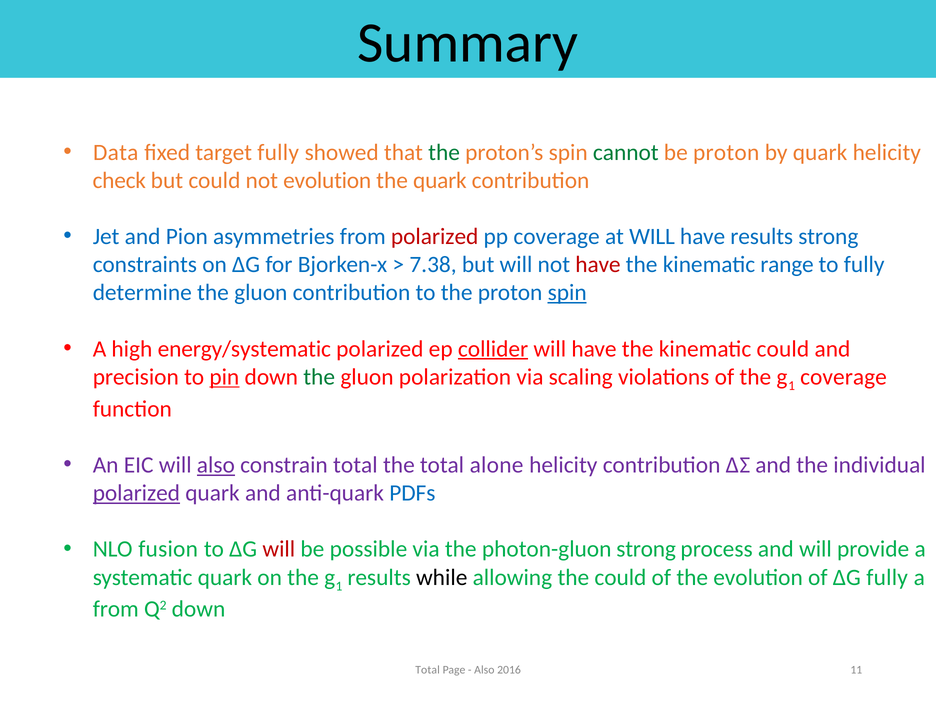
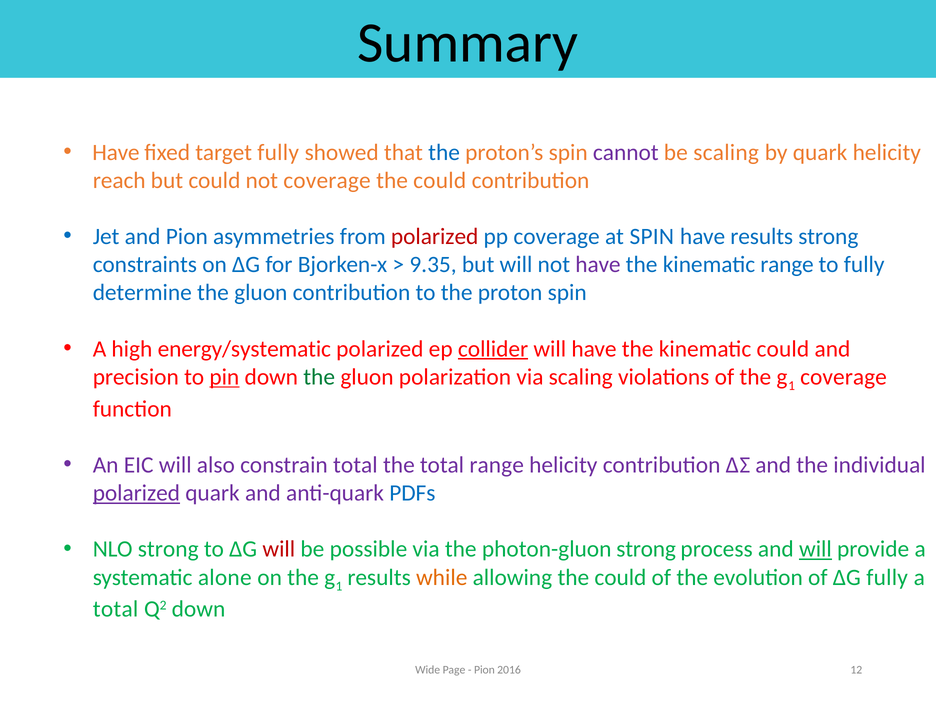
Data at (116, 152): Data -> Have
the at (444, 152) colour: green -> blue
cannot colour: green -> purple
be proton: proton -> scaling
check: check -> reach
not evolution: evolution -> coverage
quark at (440, 180): quark -> could
at WILL: WILL -> SPIN
7.38: 7.38 -> 9.35
have at (598, 265) colour: red -> purple
spin at (567, 293) underline: present -> none
also at (216, 465) underline: present -> none
total alone: alone -> range
NLO fusion: fusion -> strong
will at (815, 549) underline: none -> present
systematic quark: quark -> alone
while colour: black -> orange
from at (116, 609): from -> total
Total at (428, 670): Total -> Wide
Also at (484, 670): Also -> Pion
11: 11 -> 12
